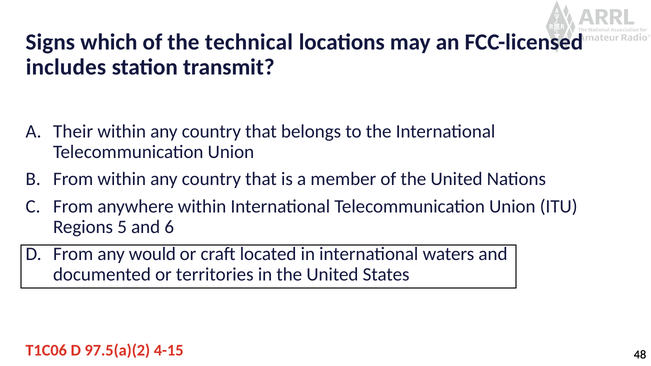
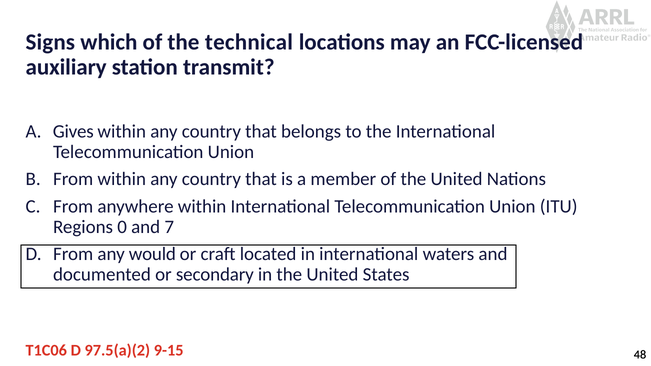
includes: includes -> auxiliary
Their: Their -> Gives
5: 5 -> 0
6: 6 -> 7
territories: territories -> secondary
4-15: 4-15 -> 9-15
